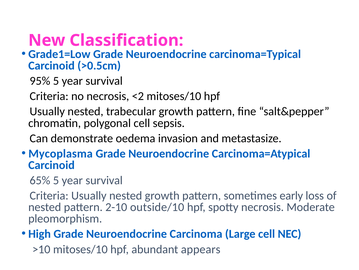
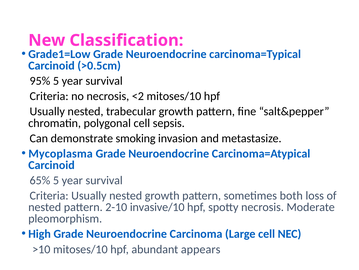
oedema: oedema -> smoking
early: early -> both
outside/10: outside/10 -> invasive/10
